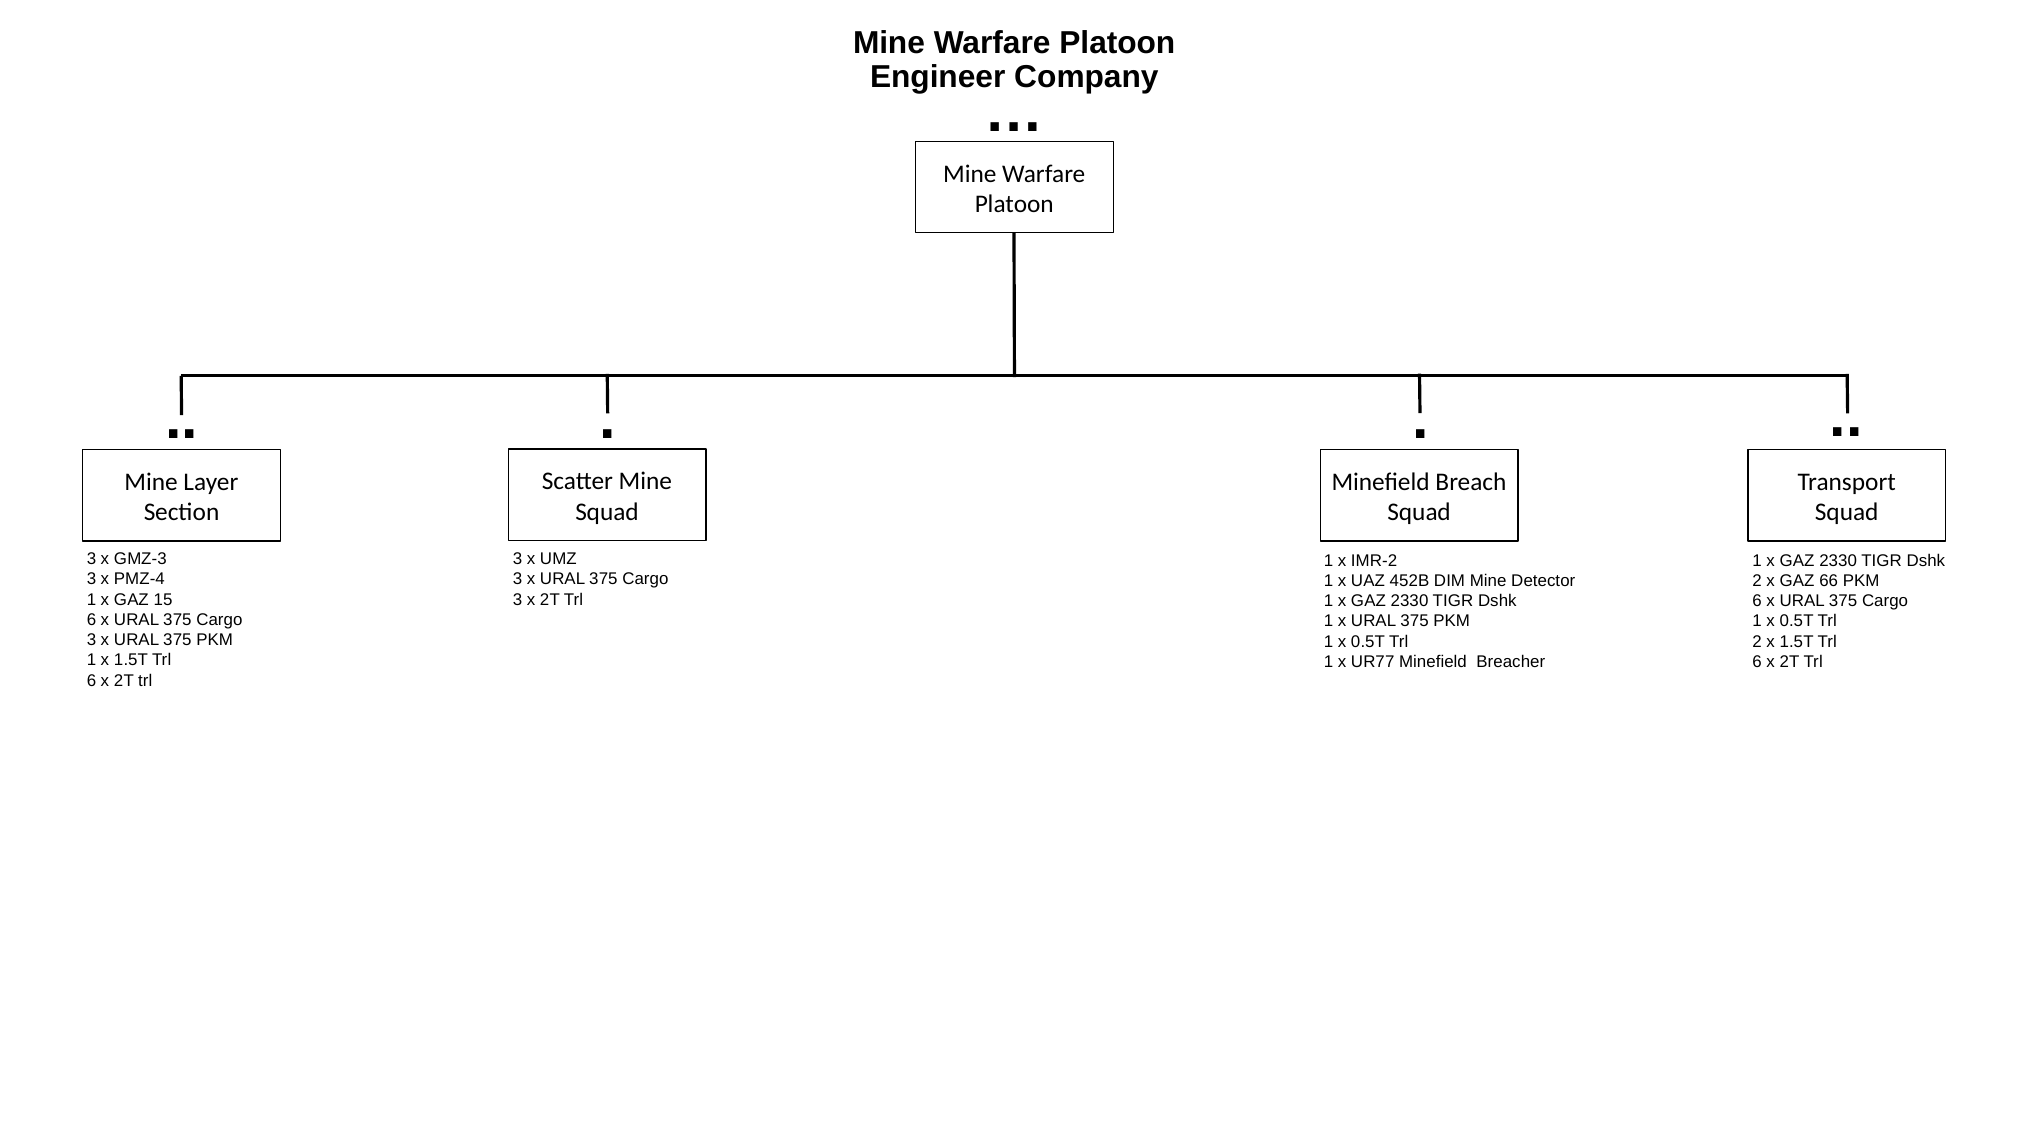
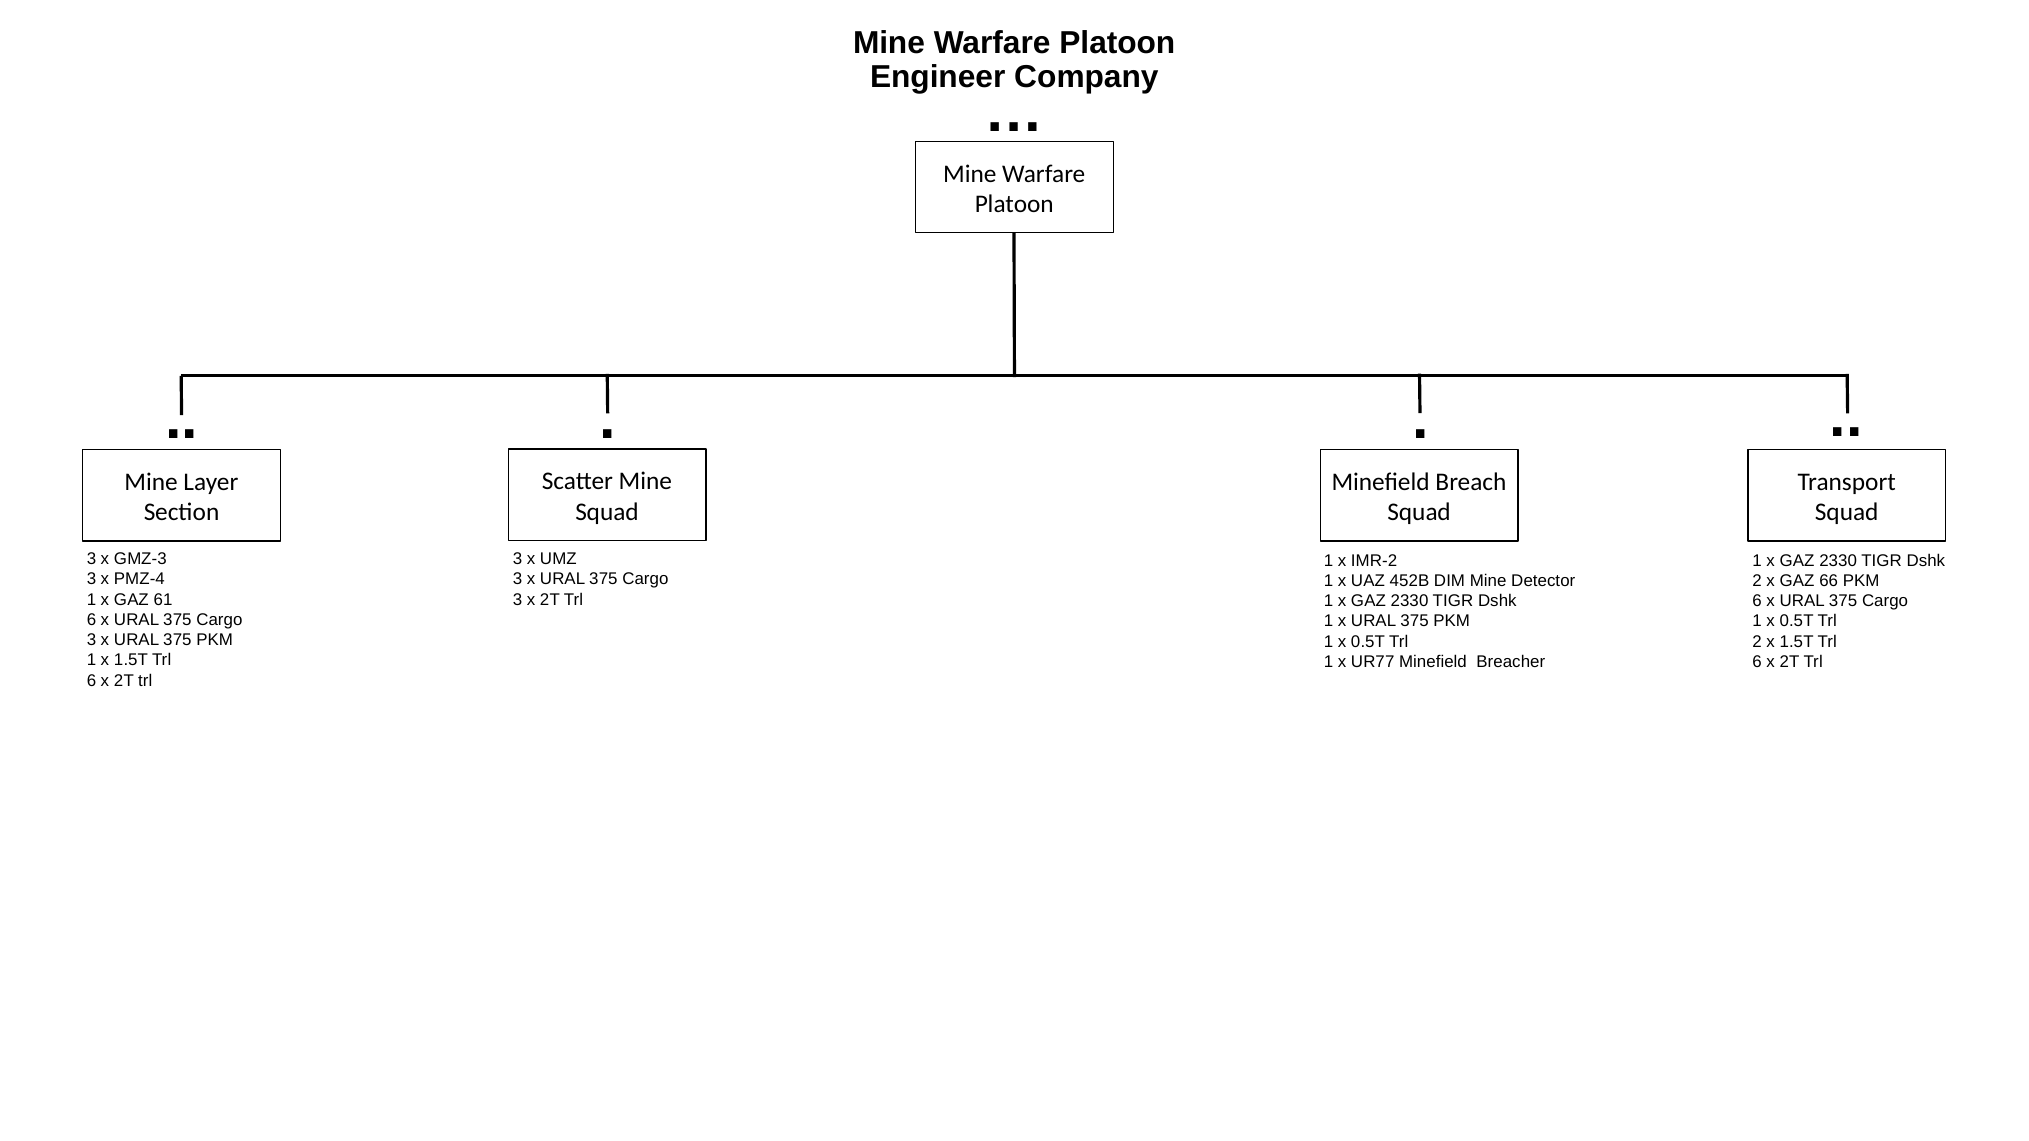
15: 15 -> 61
